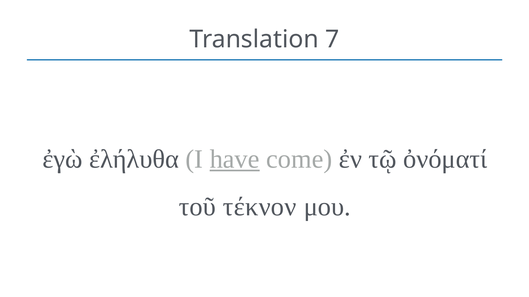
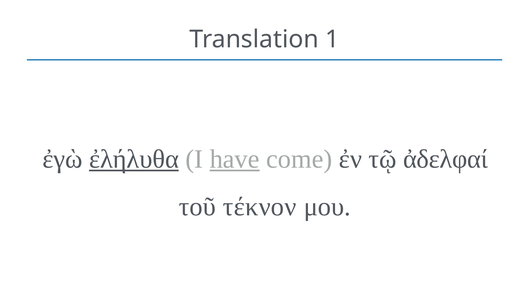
7: 7 -> 1
ἐλήλυθα underline: none -> present
ὀνόματί: ὀνόματί -> ἀδελφαί
